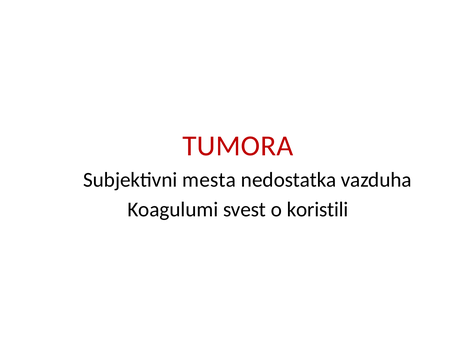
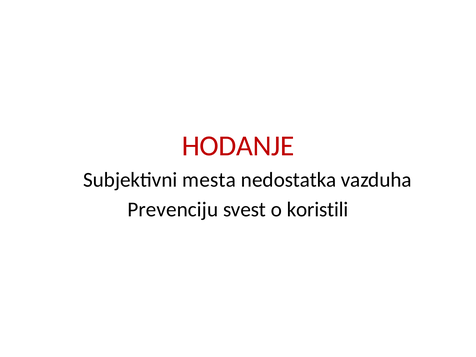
TUMORA: TUMORA -> HODANJE
Koagulumi: Koagulumi -> Prevenciju
